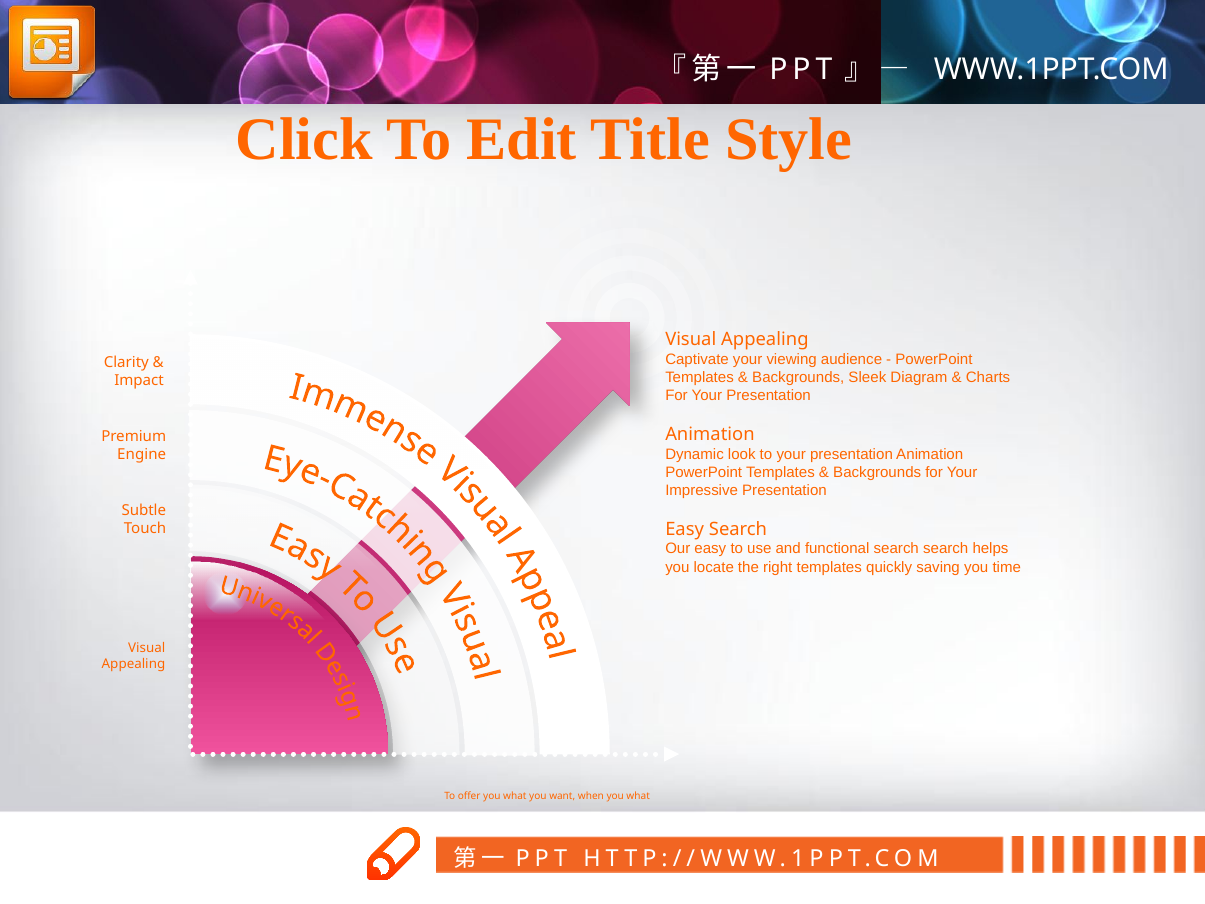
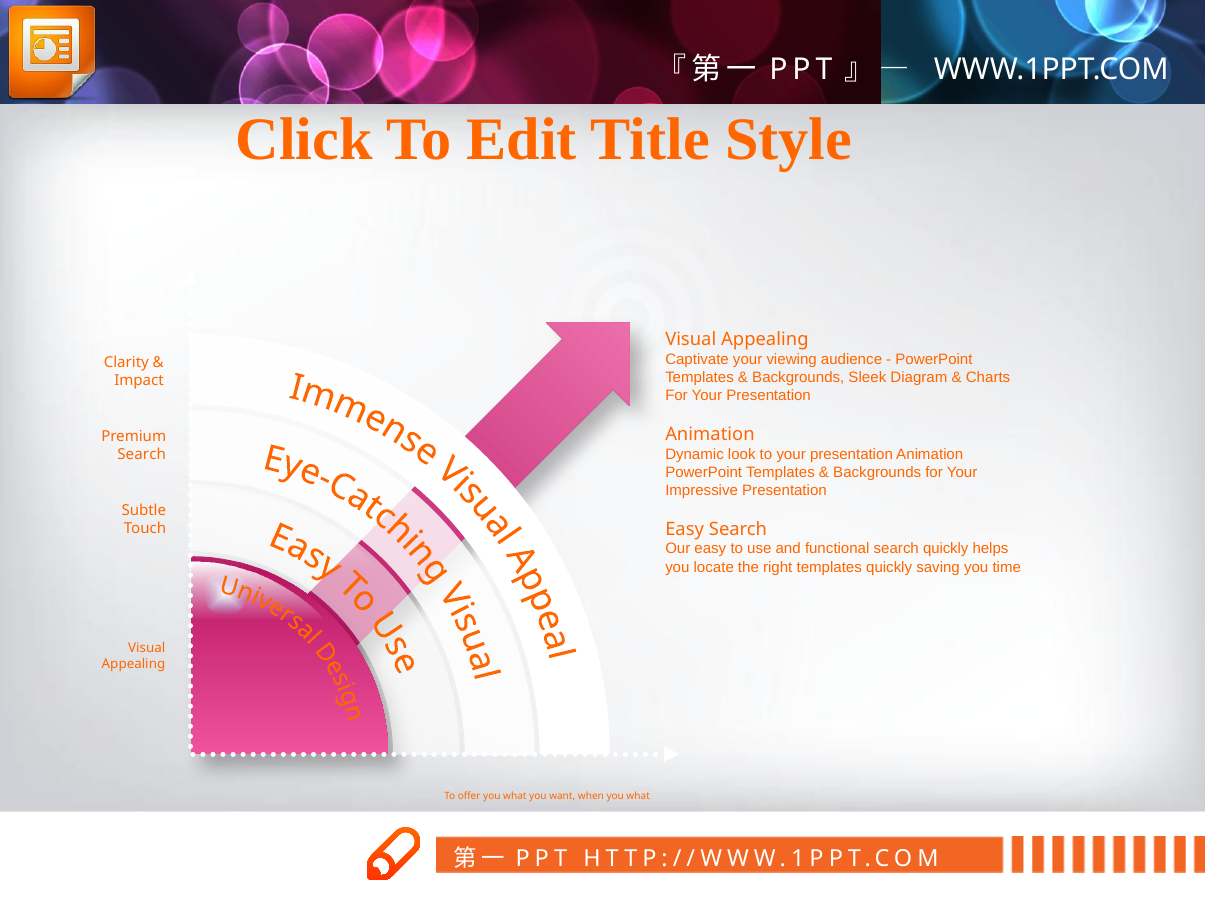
Engine at (142, 455): Engine -> Search
search search: search -> quickly
